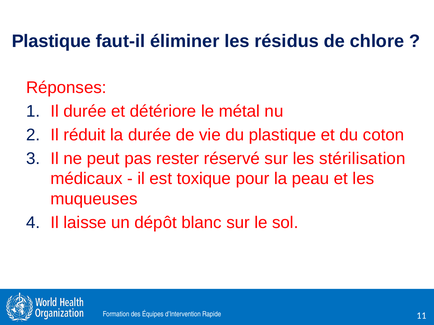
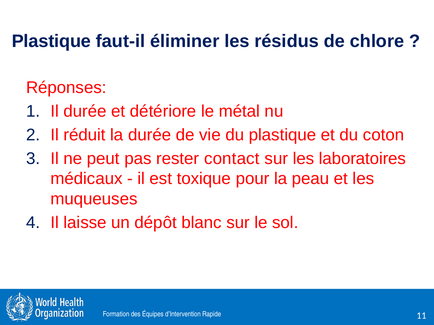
réservé: réservé -> contact
stérilisation: stérilisation -> laboratoires
